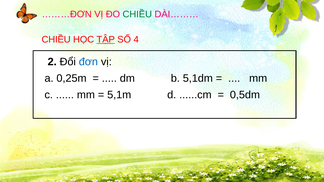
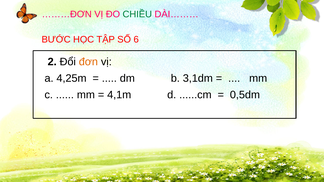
CHIỀU at (56, 40): CHIỀU -> BƯỚC
TẬP underline: present -> none
4: 4 -> 6
đơn colour: blue -> orange
0,25m: 0,25m -> 4,25m
5,1dm: 5,1dm -> 3,1dm
5,1m: 5,1m -> 4,1m
